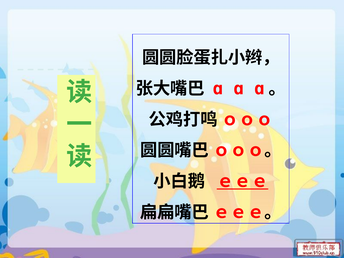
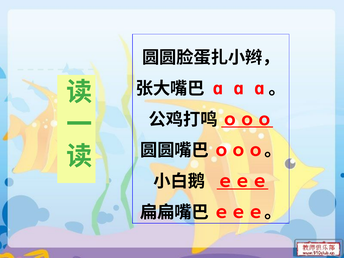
ｏｏｏ underline: none -> present
